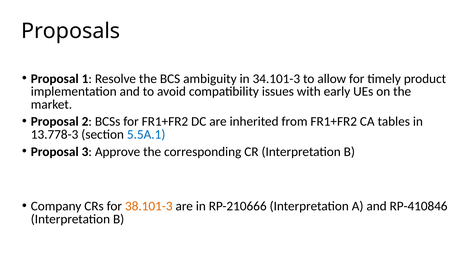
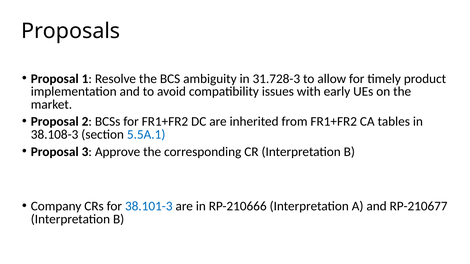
34.101-3: 34.101-3 -> 31.728-3
13.778-3: 13.778-3 -> 38.108-3
38.101-3 colour: orange -> blue
RP-410846: RP-410846 -> RP-210677
